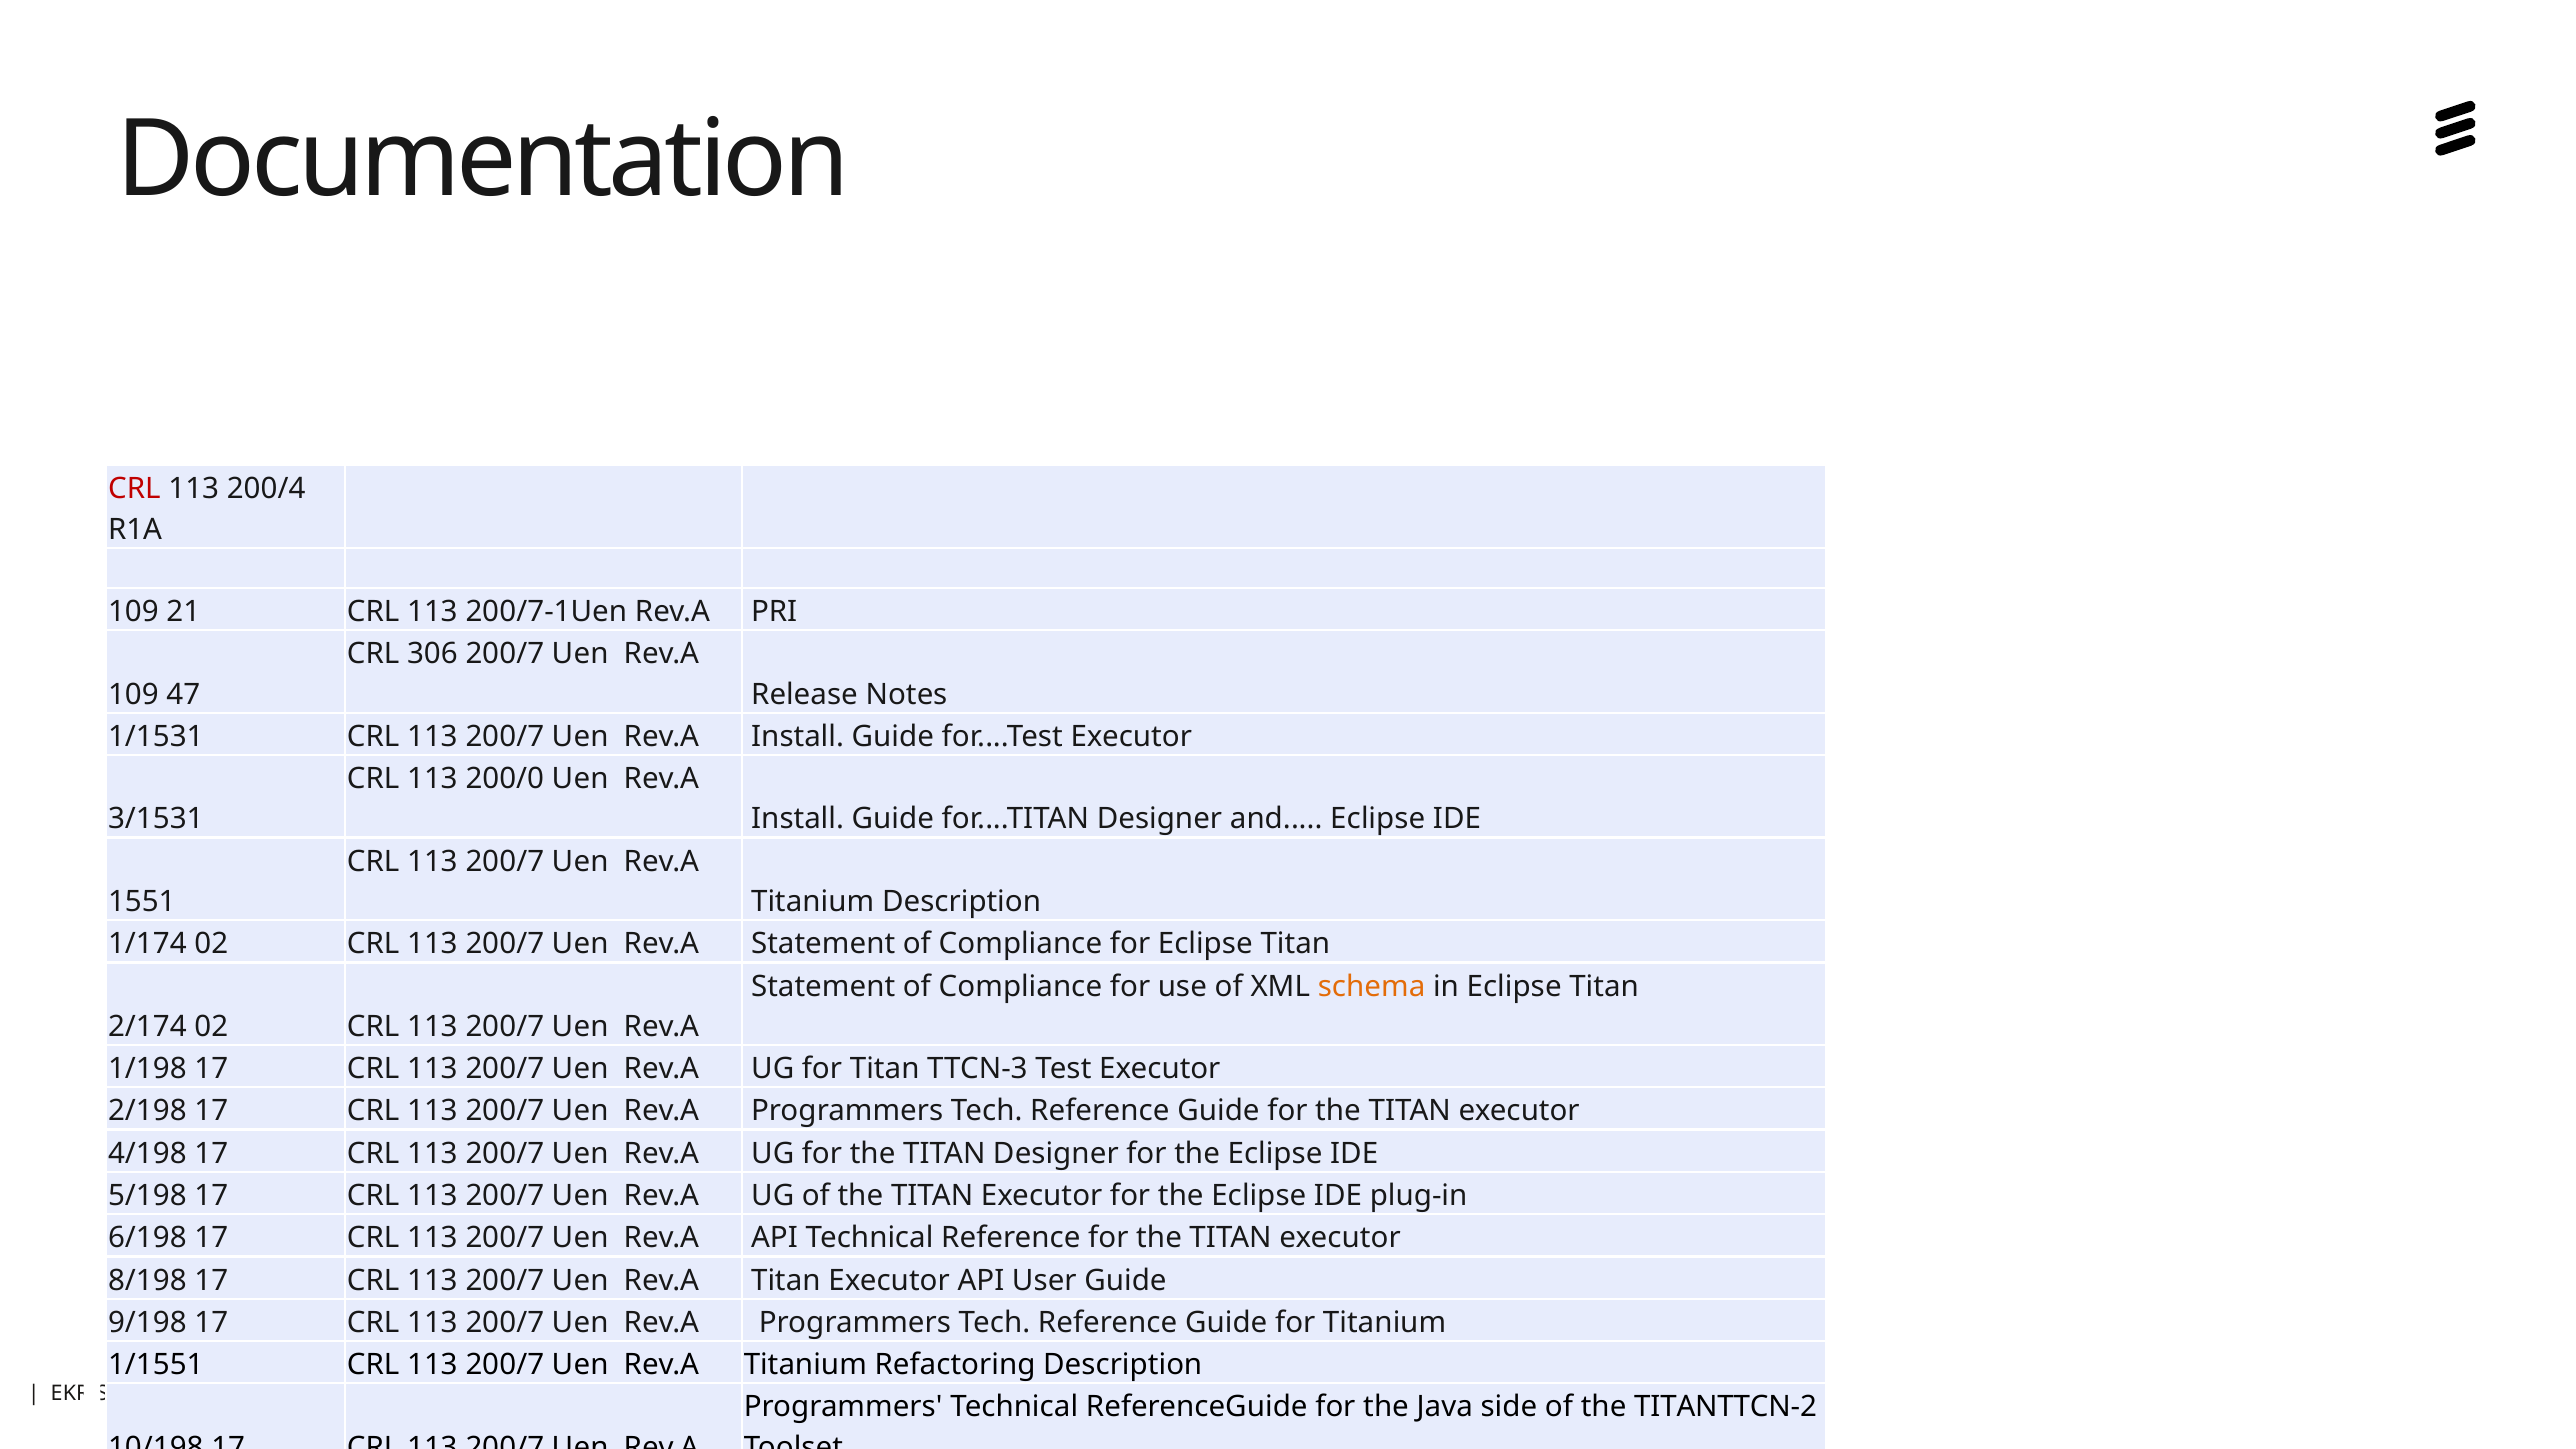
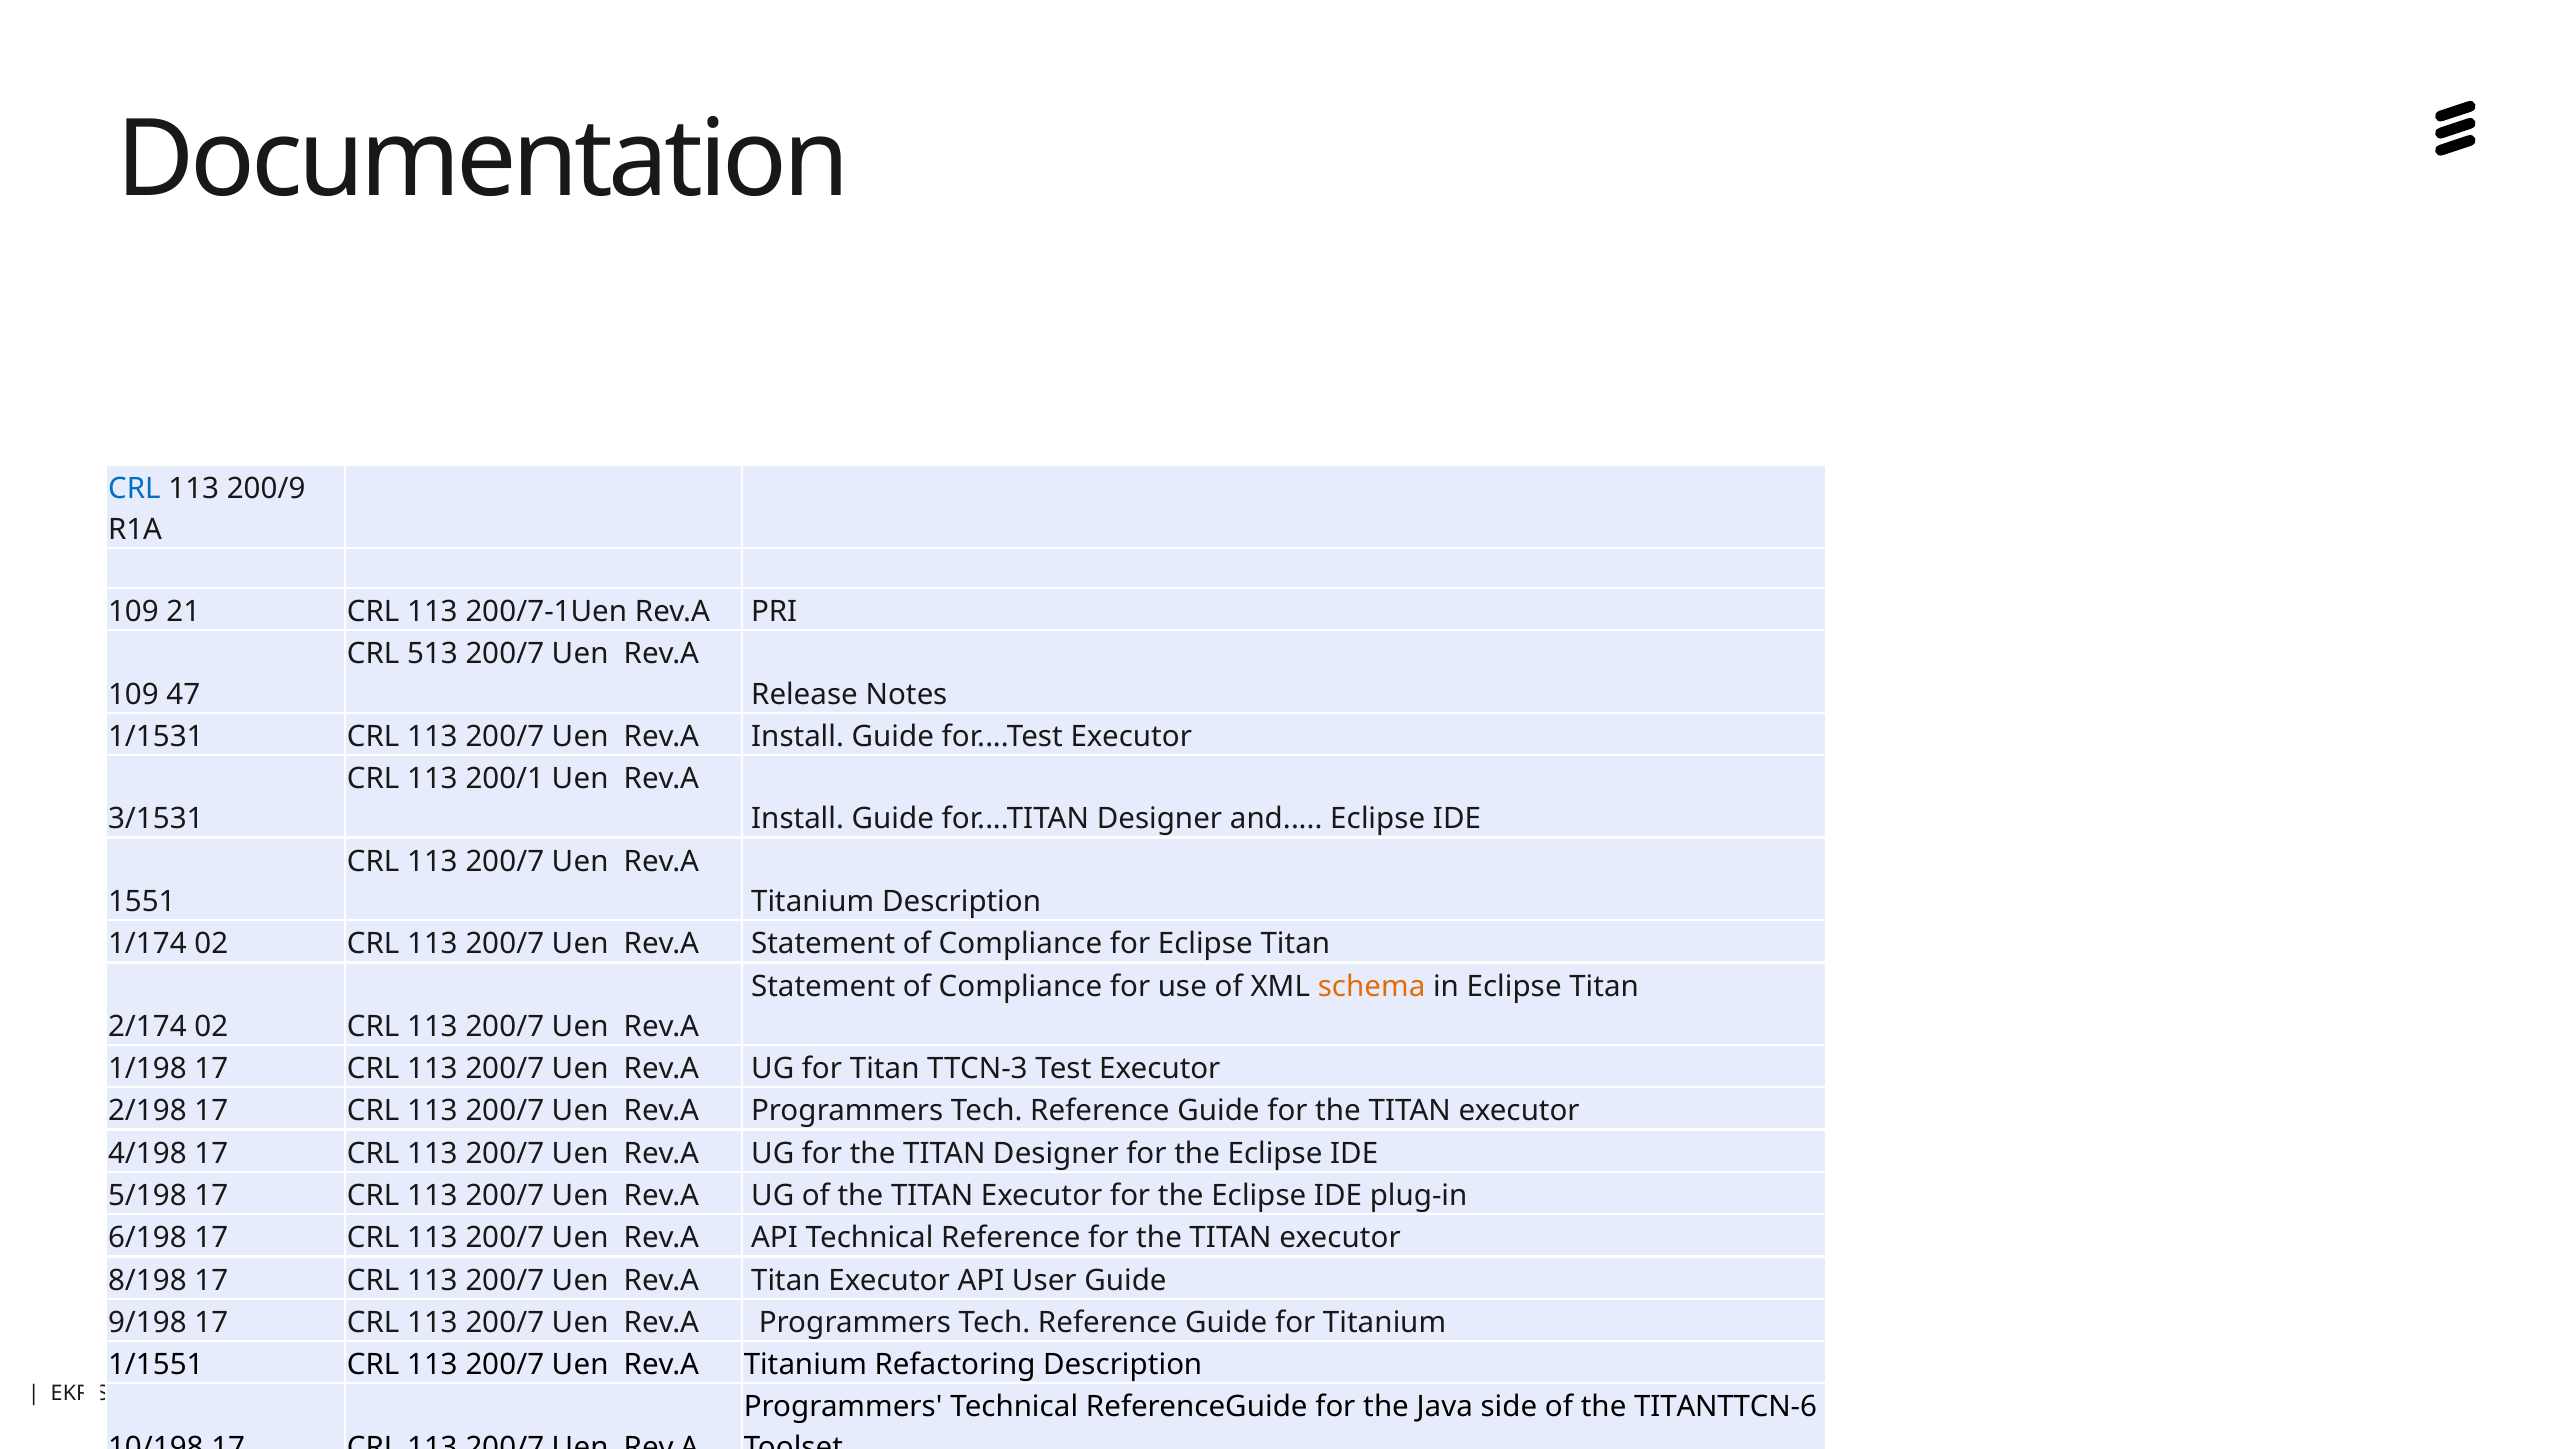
CRL at (134, 489) colour: red -> blue
200/4: 200/4 -> 200/9
306: 306 -> 513
200/0: 200/0 -> 200/1
TITANTTCN-2: TITANTTCN-2 -> TITANTTCN-6
